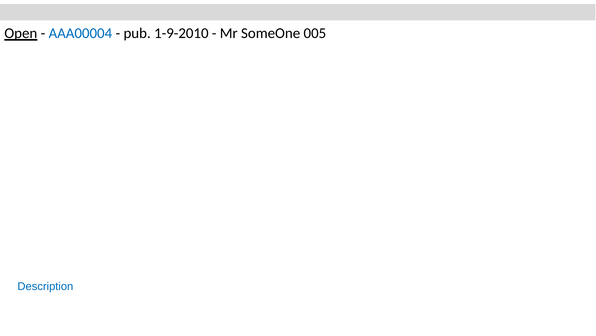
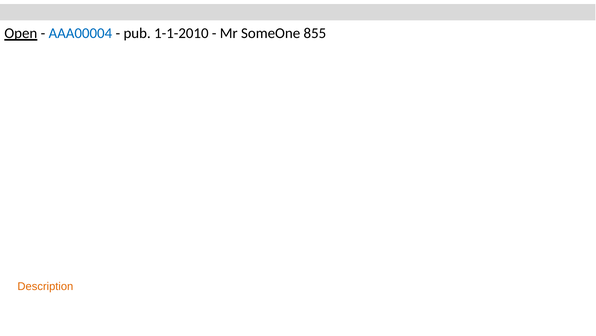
1-9-2010: 1-9-2010 -> 1-1-2010
005: 005 -> 855
Description colour: blue -> orange
